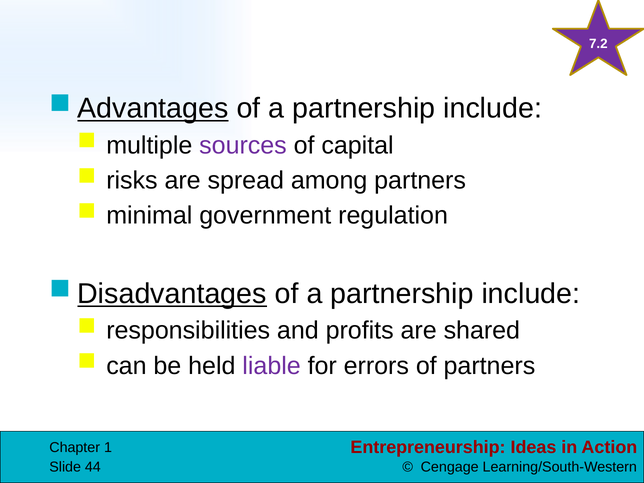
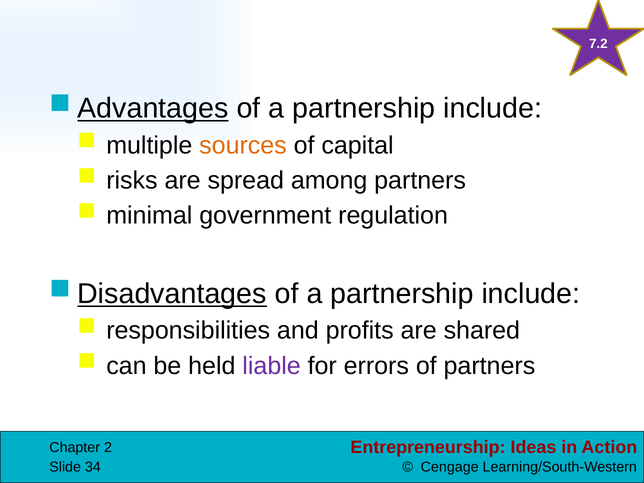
sources colour: purple -> orange
1: 1 -> 2
44: 44 -> 34
